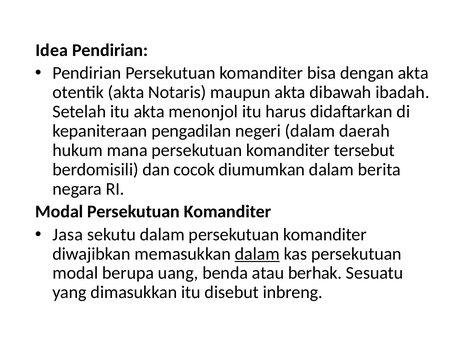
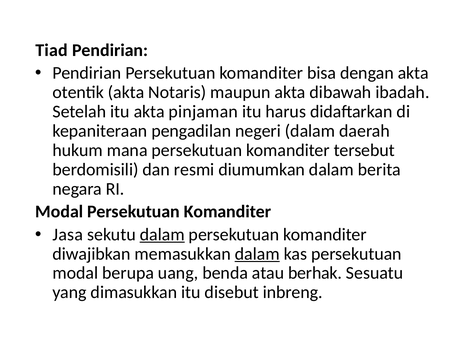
Idea: Idea -> Tiad
menonjol: menonjol -> pinjaman
cocok: cocok -> resmi
dalam at (162, 235) underline: none -> present
